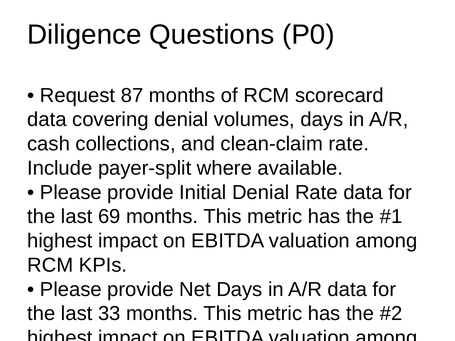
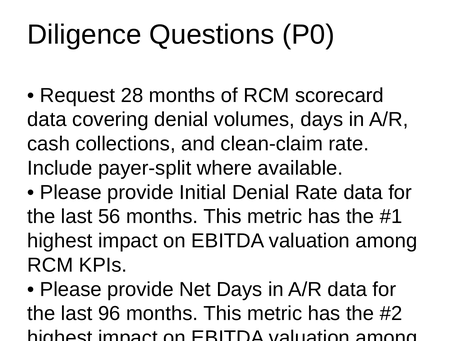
87: 87 -> 28
69: 69 -> 56
33: 33 -> 96
